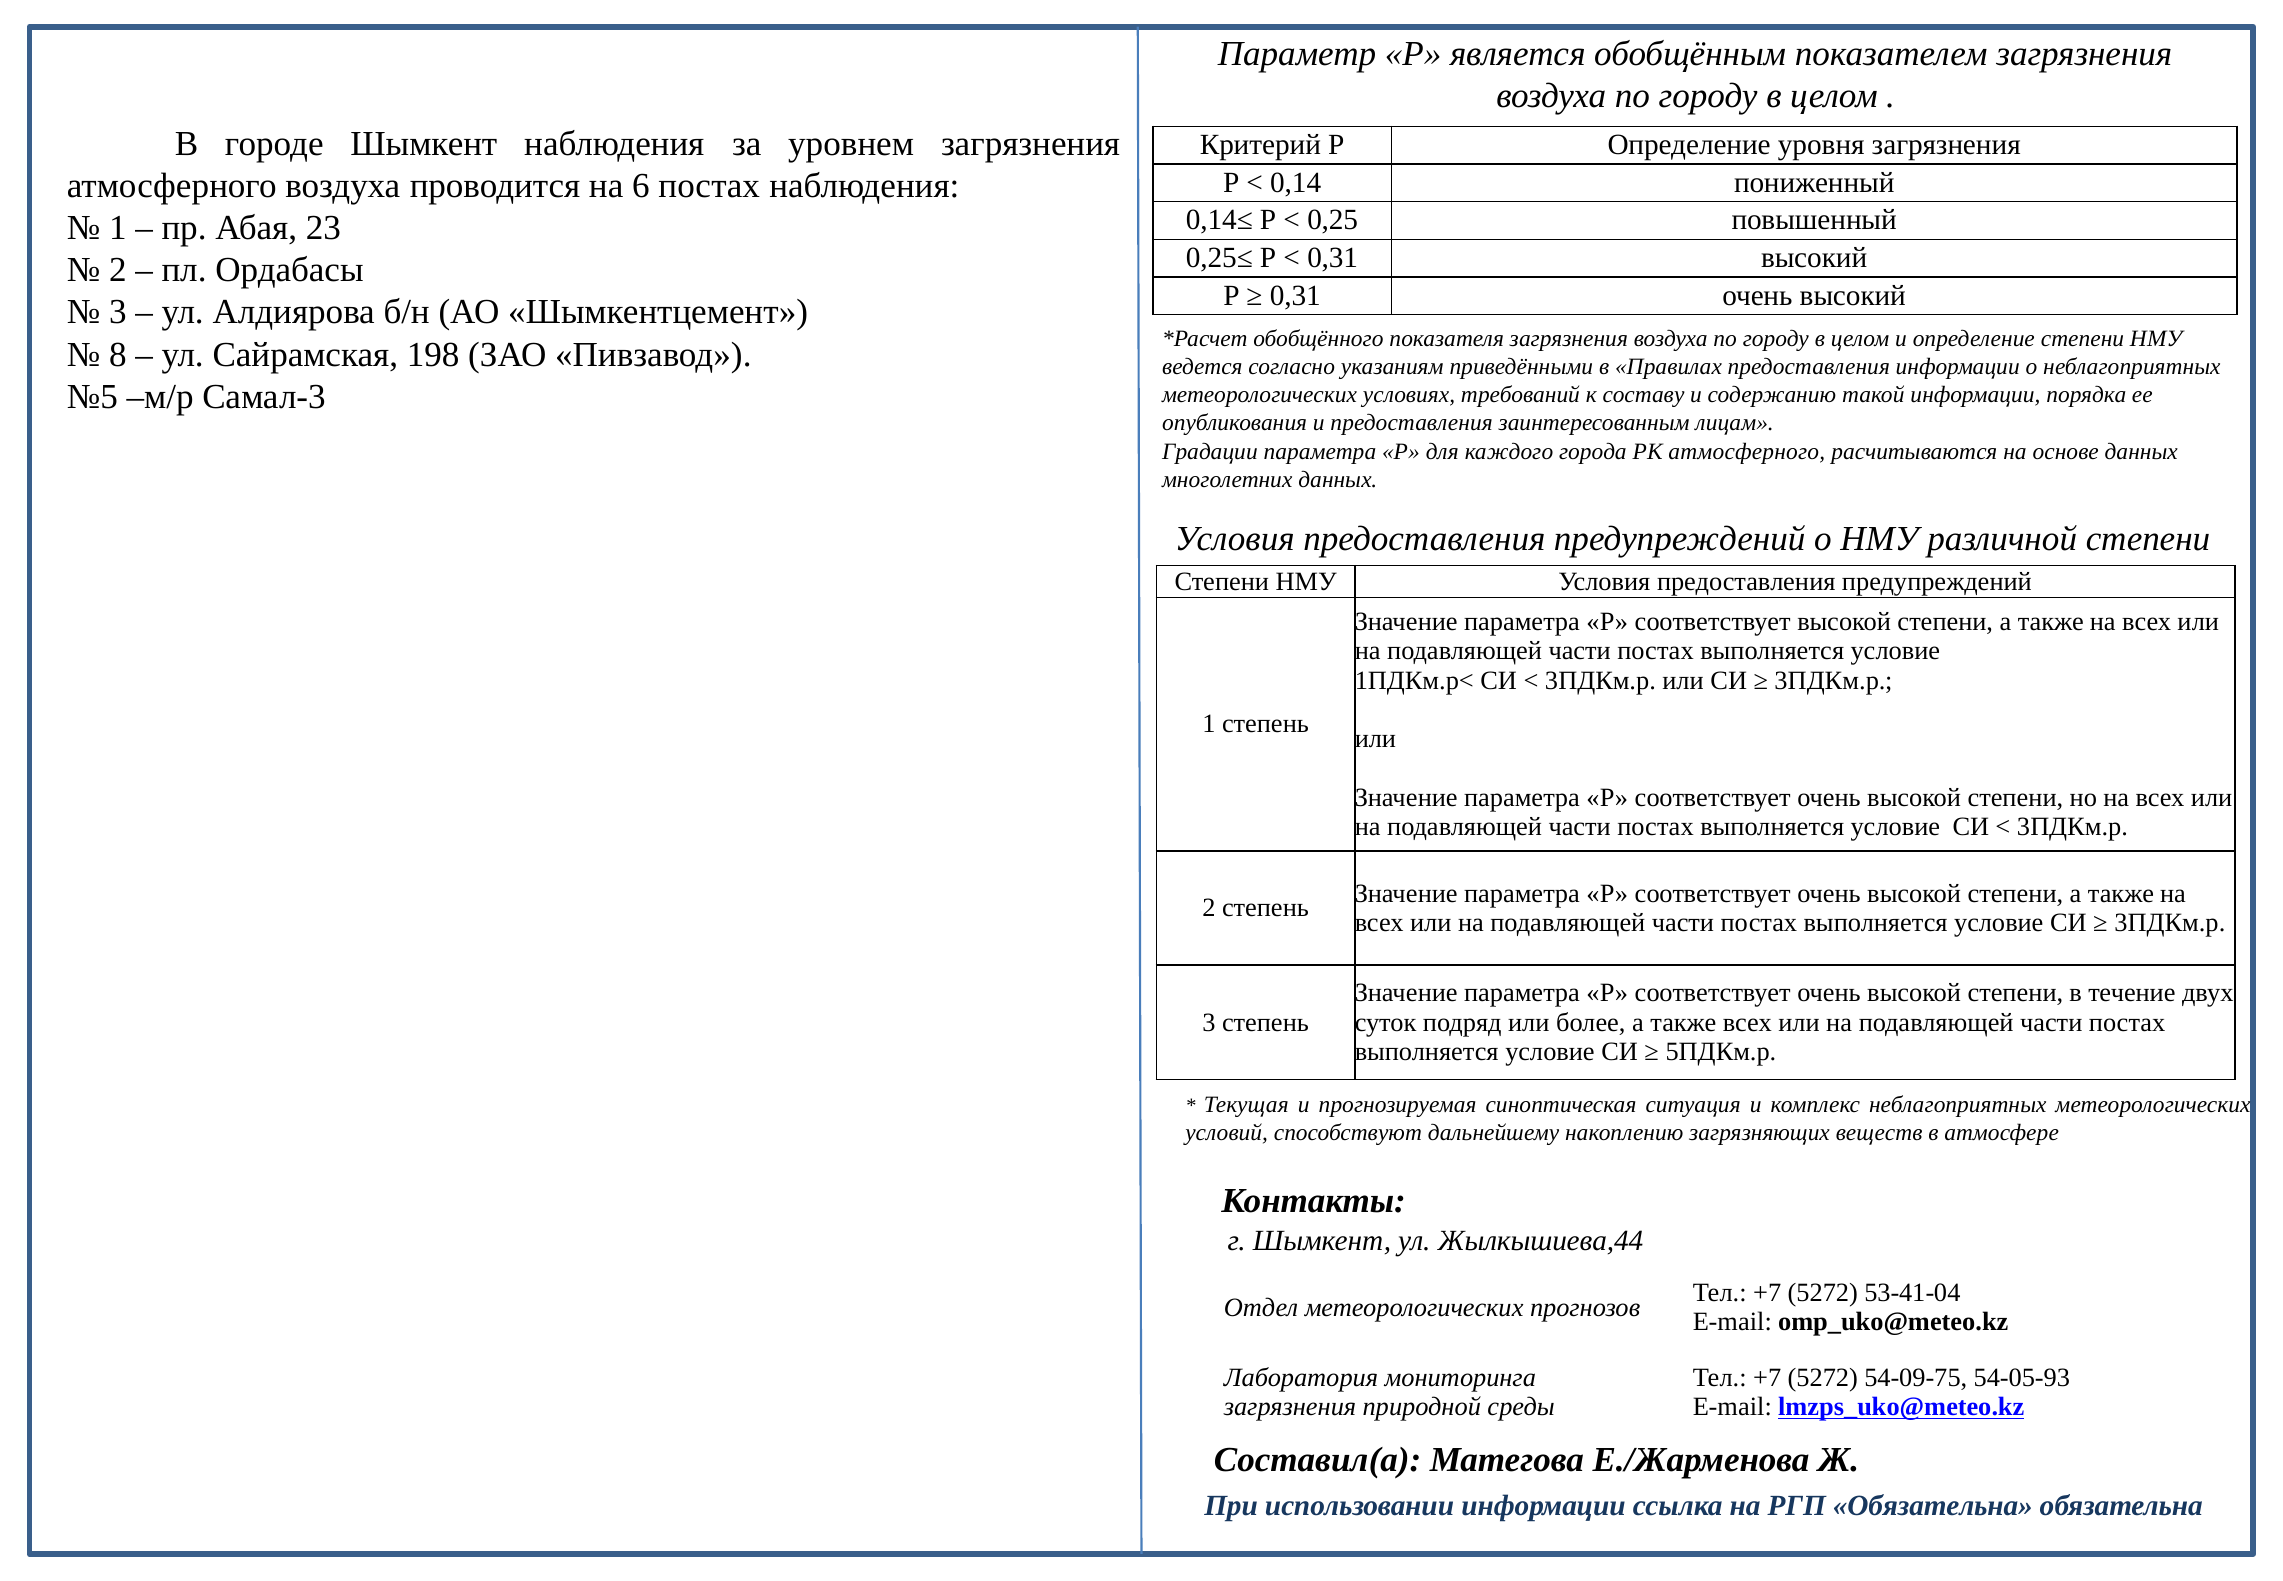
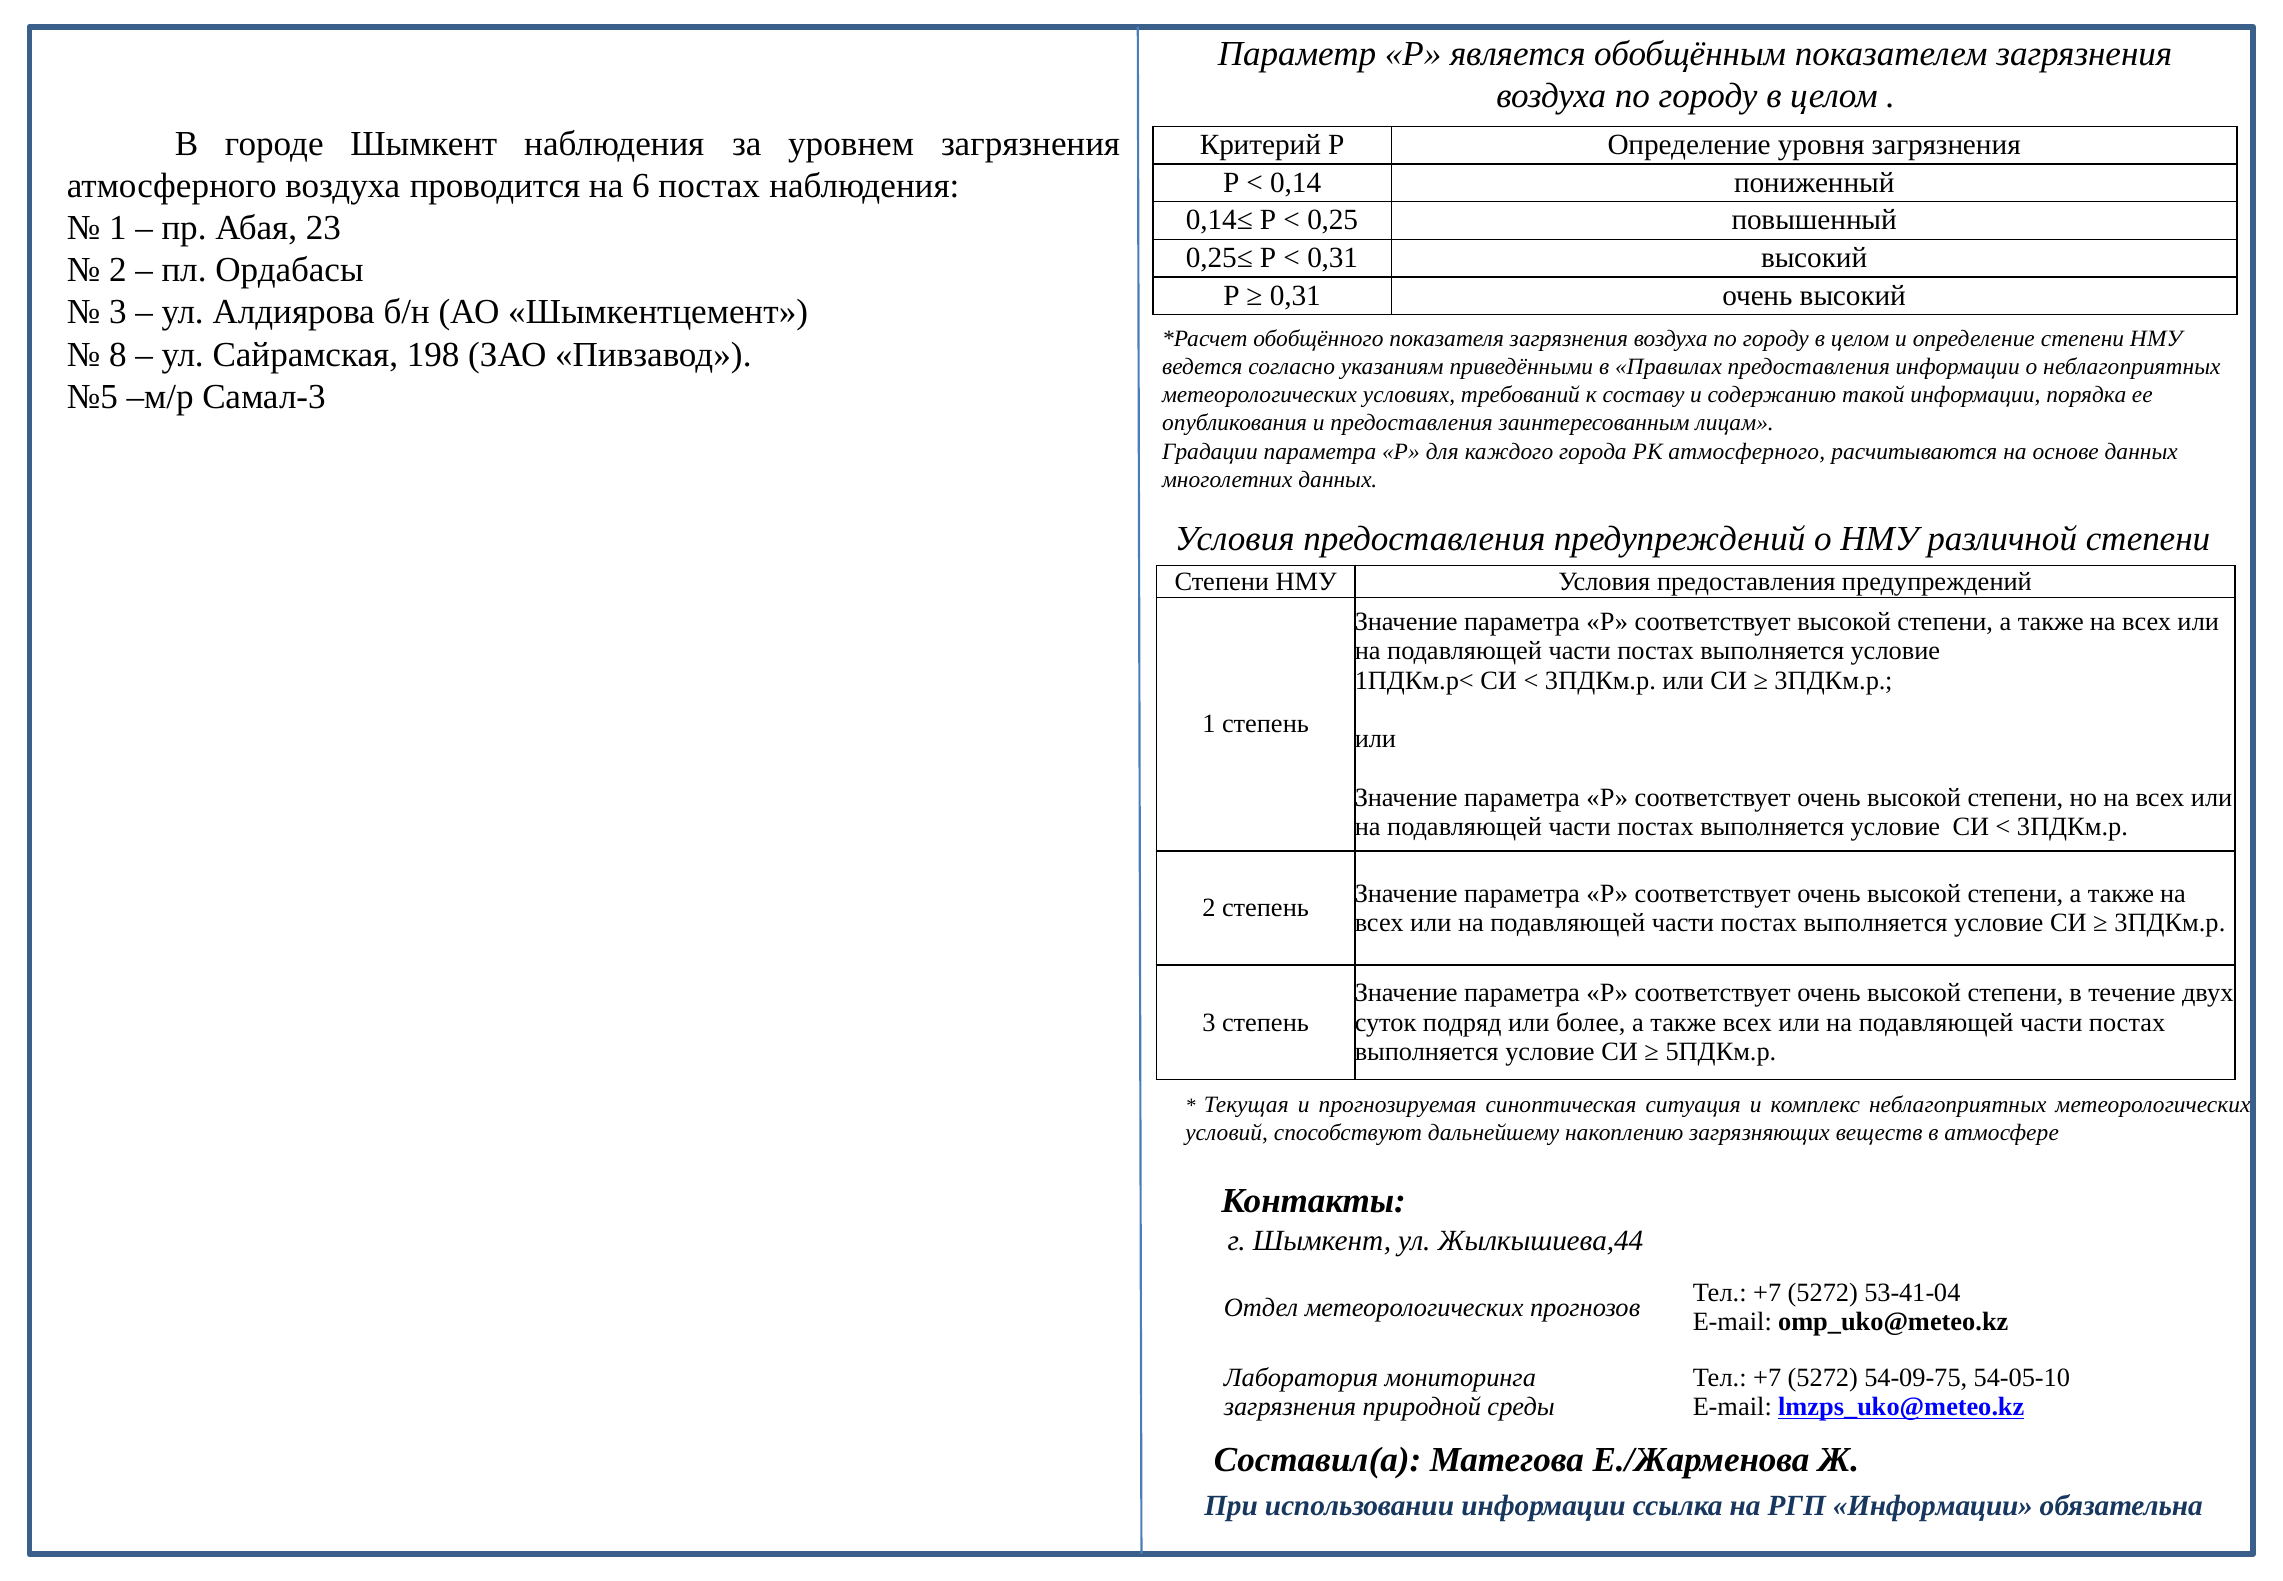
54-05-93: 54-05-93 -> 54-05-10
РГП Обязательна: Обязательна -> Информации
